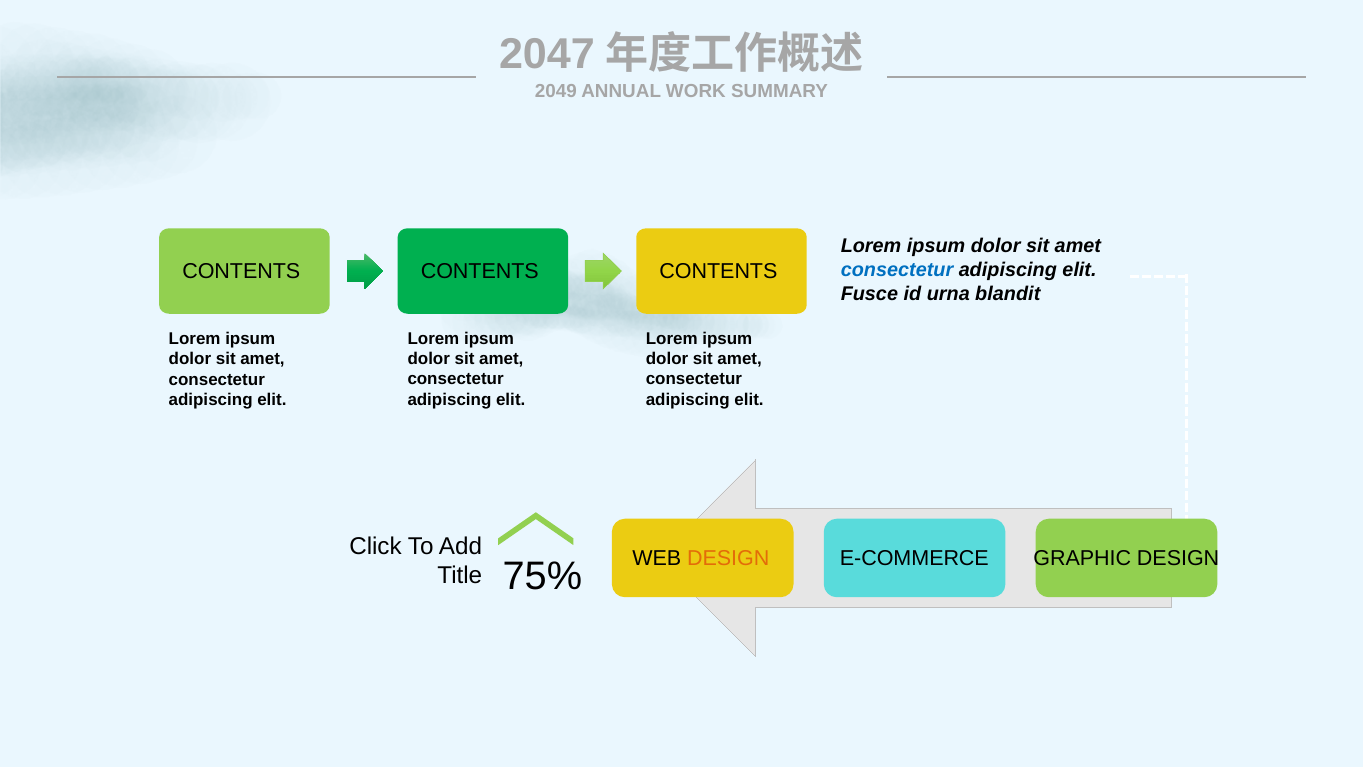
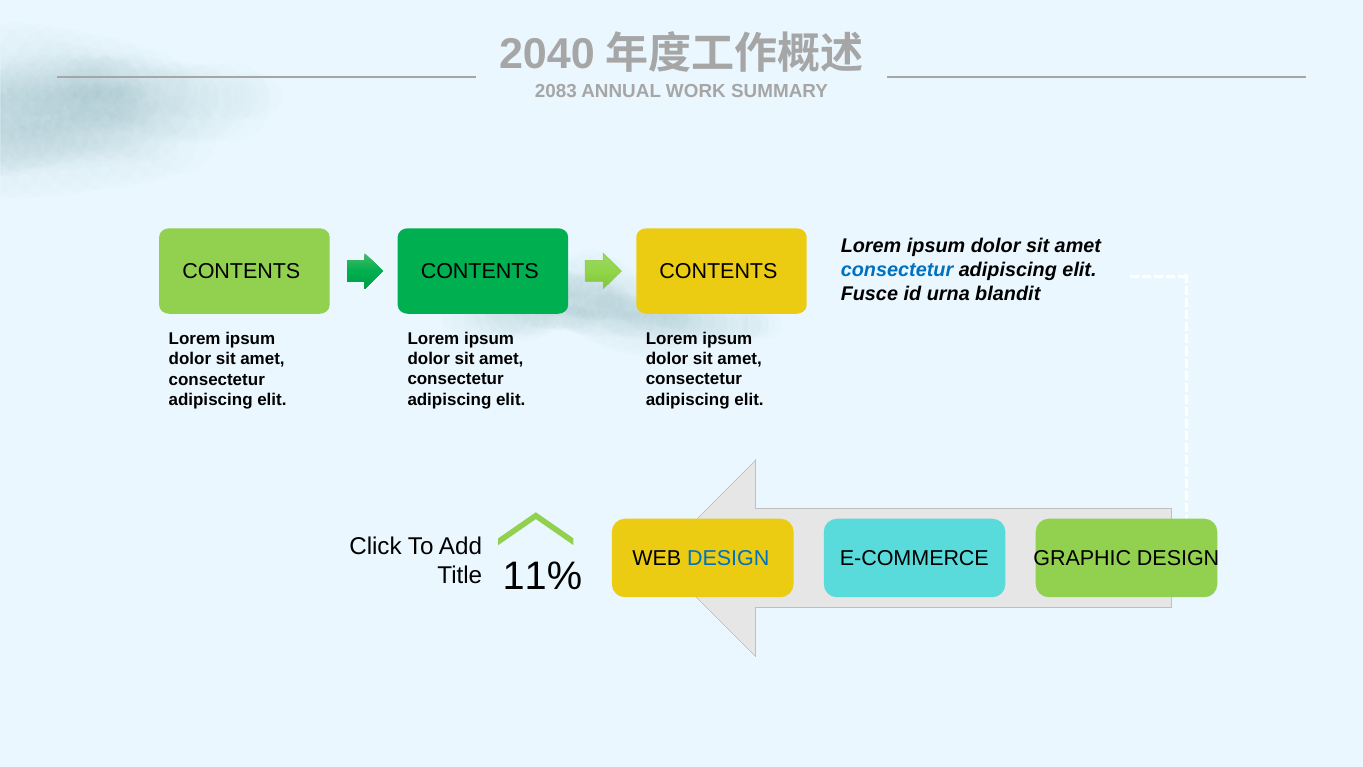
2047: 2047 -> 2040
2049: 2049 -> 2083
DESIGN at (728, 558) colour: orange -> blue
75%: 75% -> 11%
